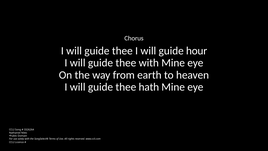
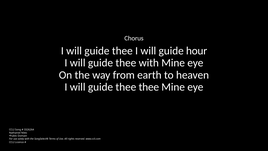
thee hath: hath -> thee
